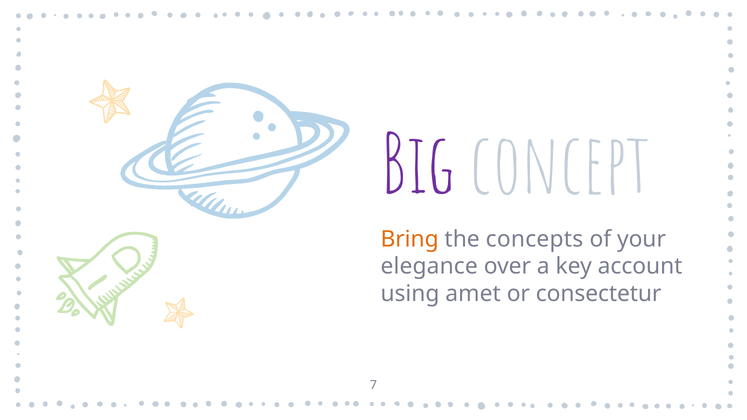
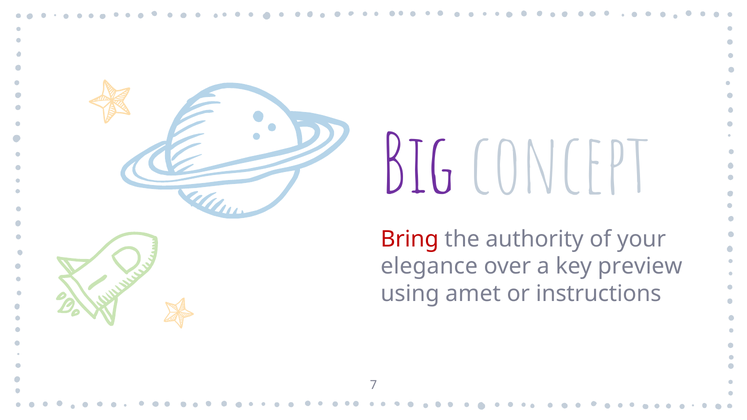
Bring colour: orange -> red
concepts: concepts -> authority
account: account -> preview
consectetur: consectetur -> instructions
